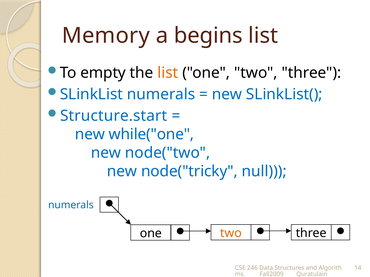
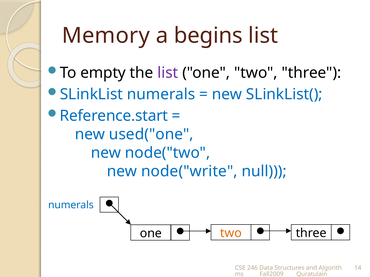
list at (168, 73) colour: orange -> purple
Structure.start: Structure.start -> Reference.start
while("one: while("one -> used("one
node("tricky: node("tricky -> node("write
